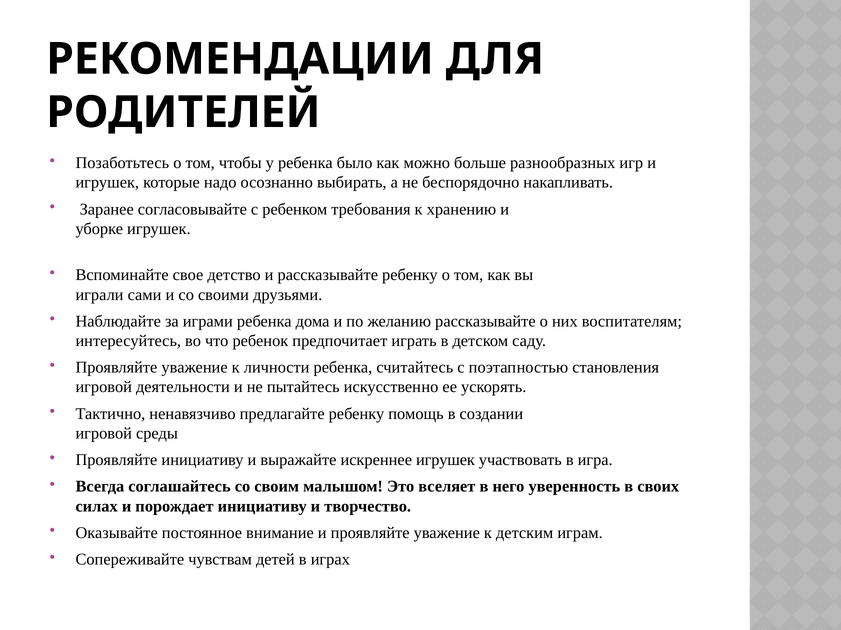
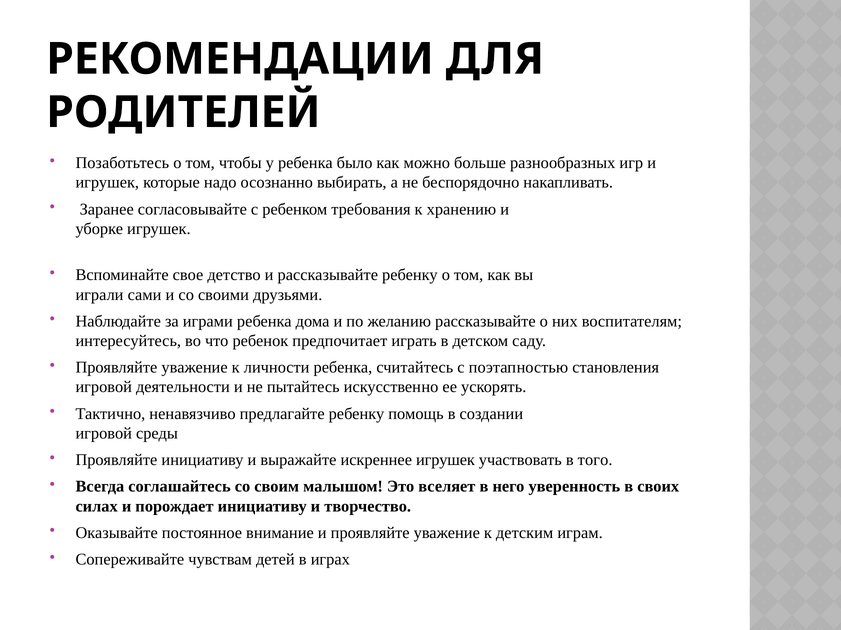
игра: игра -> того
